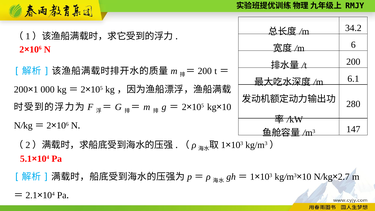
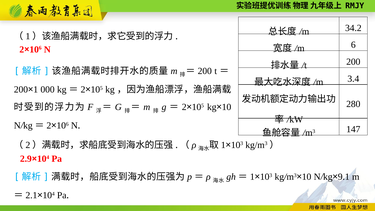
6.1: 6.1 -> 3.4
5.1: 5.1 -> 2.9
2.7: 2.7 -> 9.1
